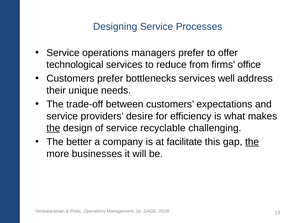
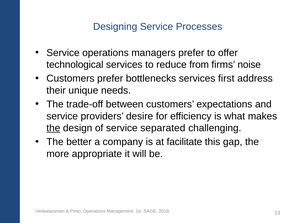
office: office -> noise
well: well -> first
recyclable: recyclable -> separated
the at (252, 142) underline: present -> none
businesses: businesses -> appropriate
